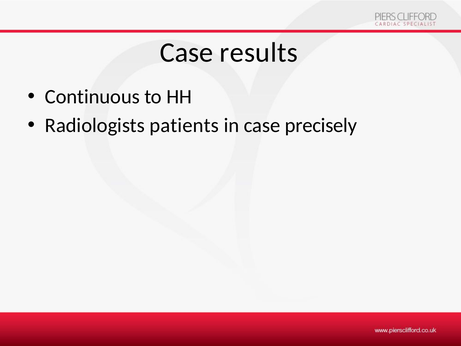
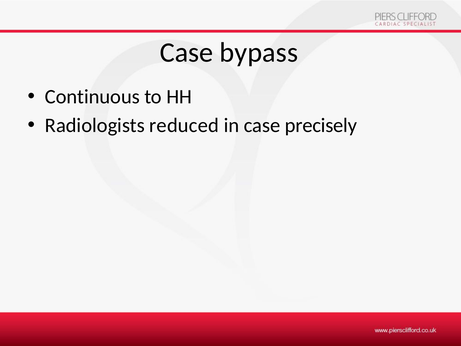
results: results -> bypass
patients: patients -> reduced
